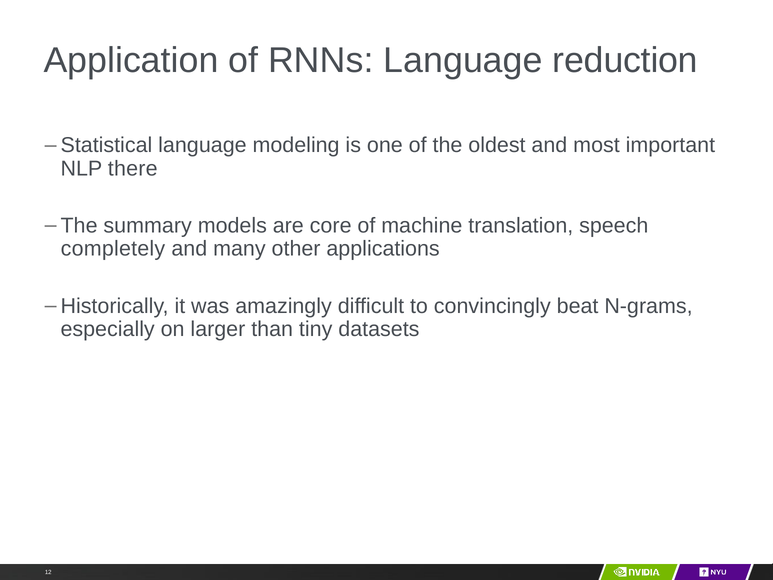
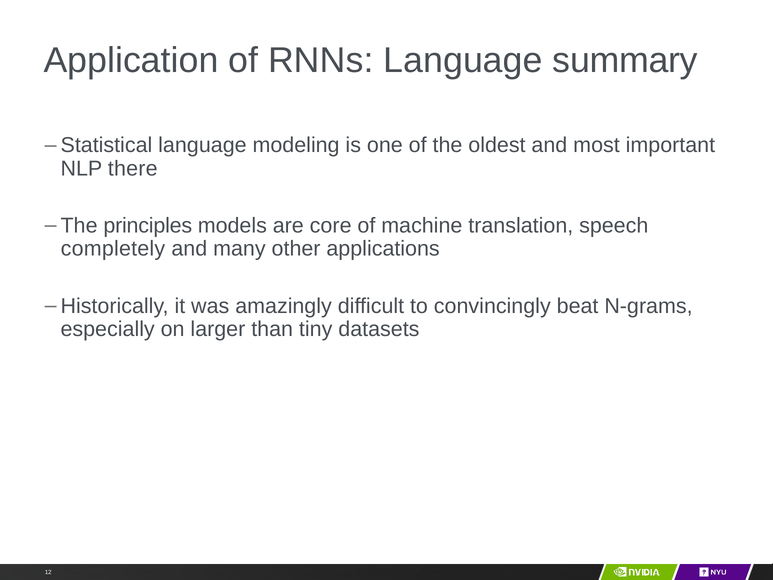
reduction: reduction -> summary
summary: summary -> principles
